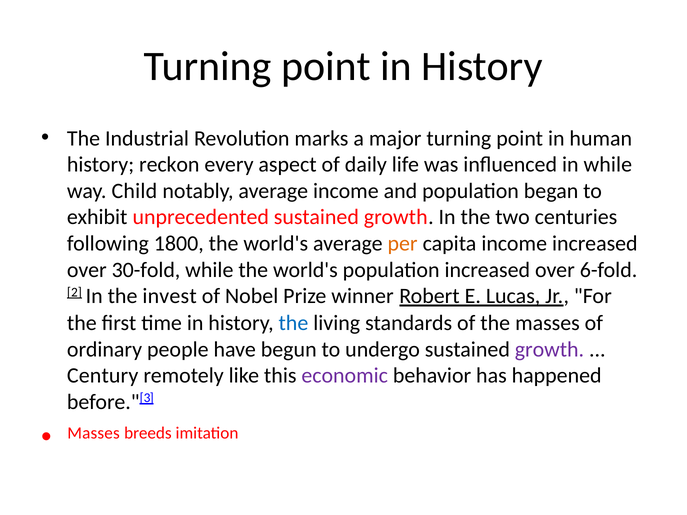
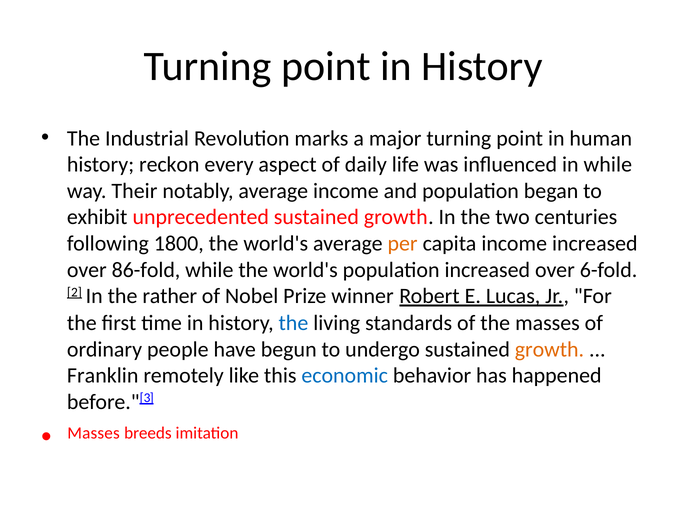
Child: Child -> Their
30-fold: 30-fold -> 86-fold
invest: invest -> rather
growth at (549, 349) colour: purple -> orange
Century: Century -> Franklin
economic colour: purple -> blue
